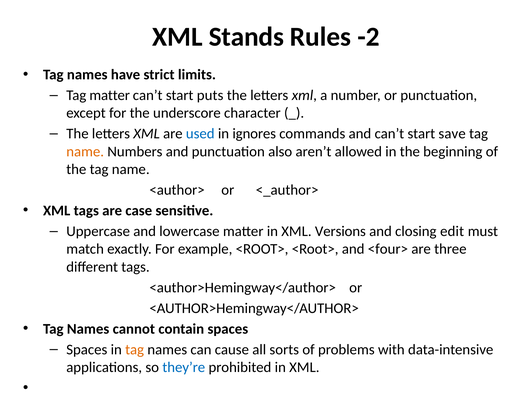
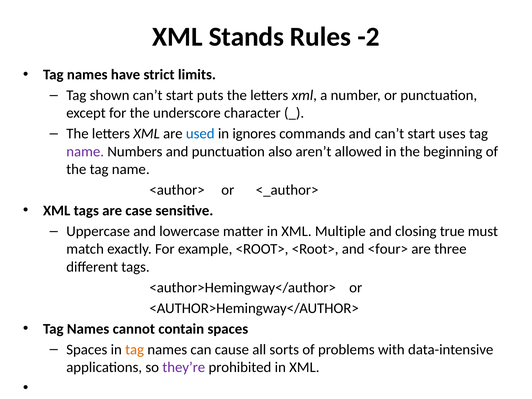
Tag matter: matter -> shown
save: save -> uses
name at (85, 151) colour: orange -> purple
Versions: Versions -> Multiple
edit: edit -> true
they’re colour: blue -> purple
